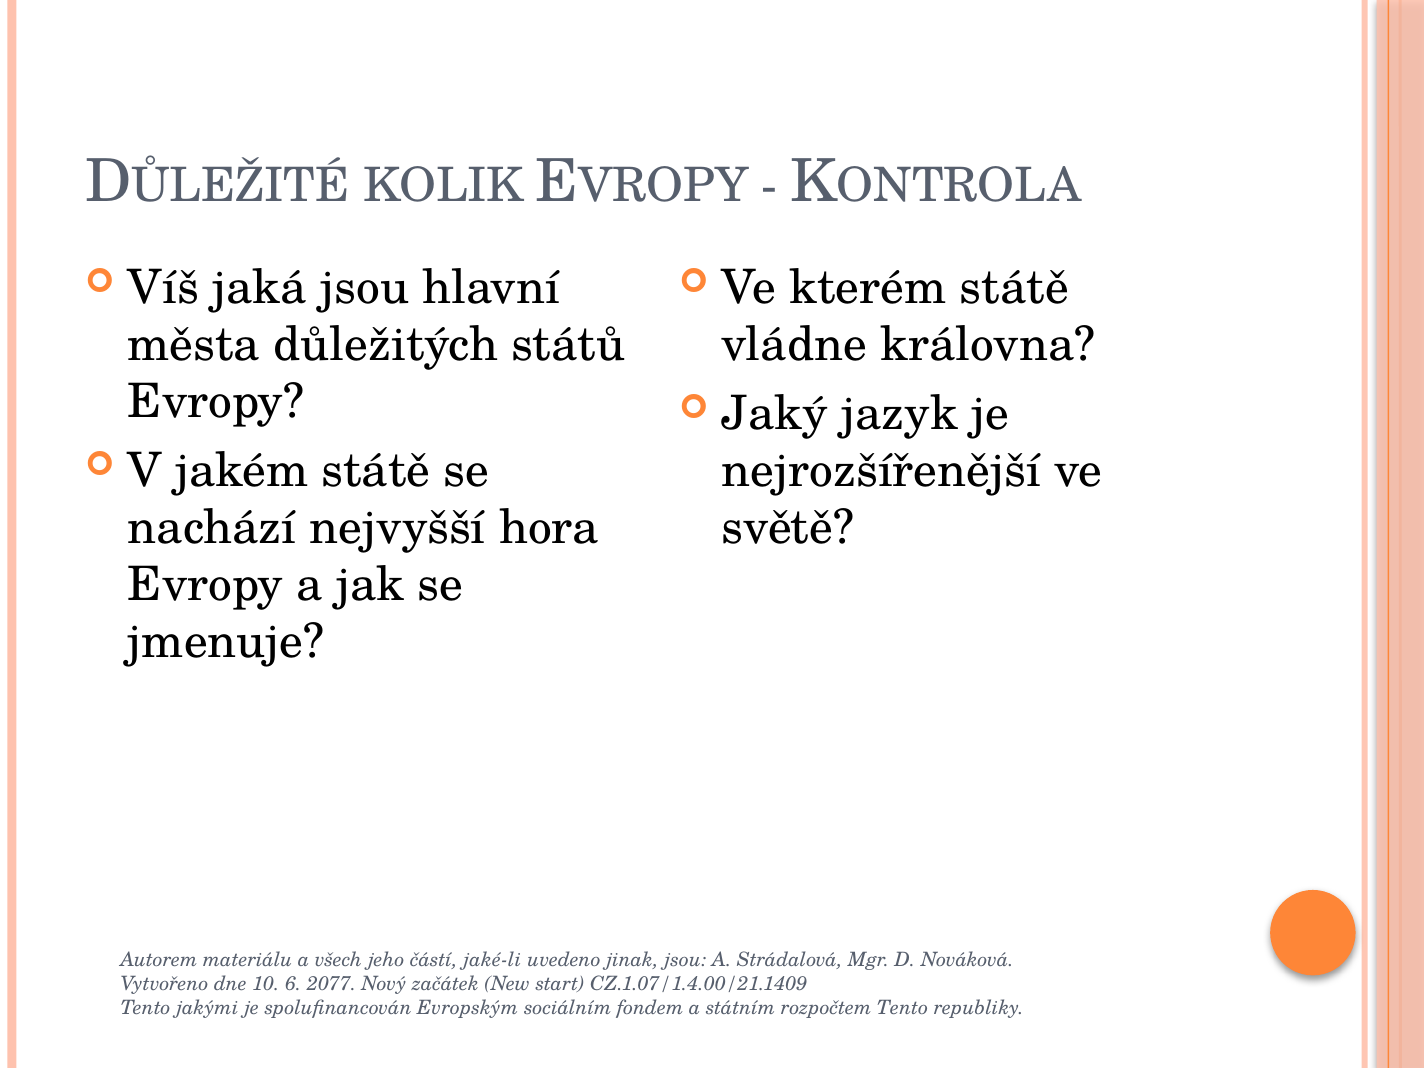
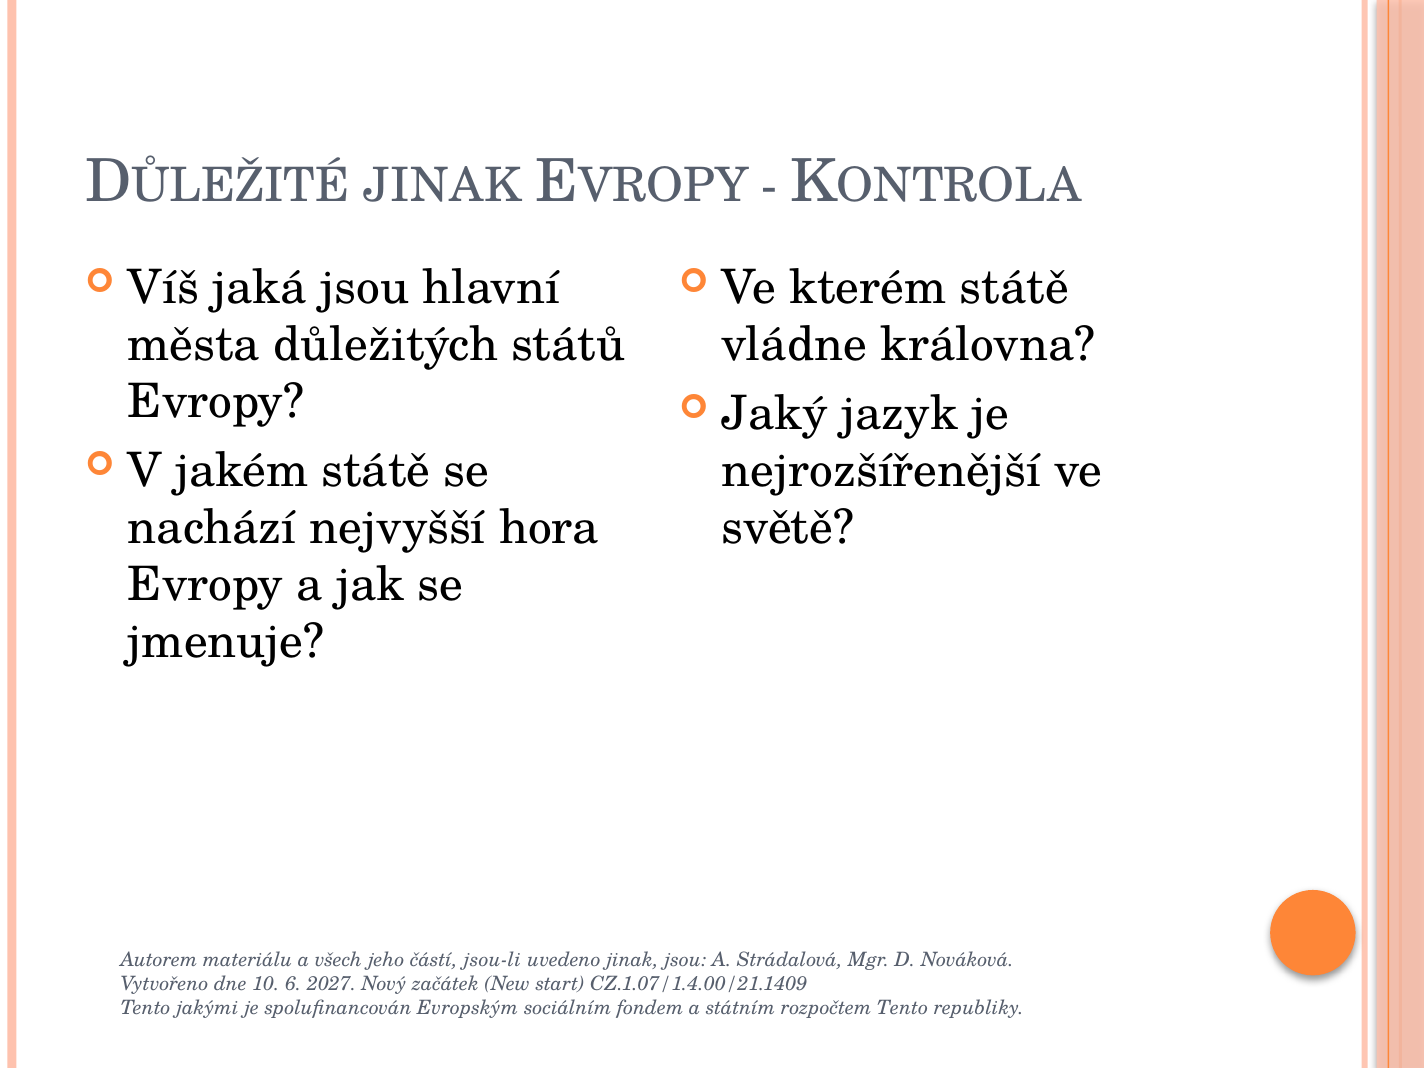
KOLIK at (443, 186): KOLIK -> JINAK
jaké-li: jaké-li -> jsou-li
2077: 2077 -> 2027
